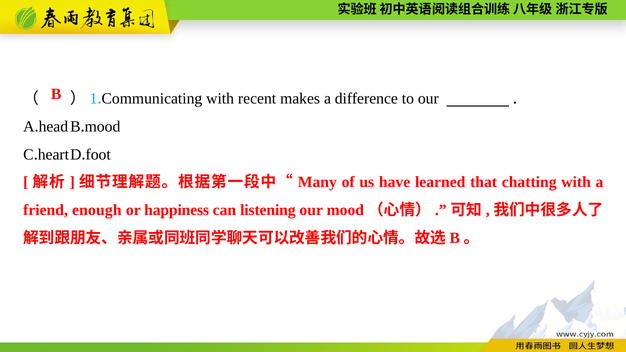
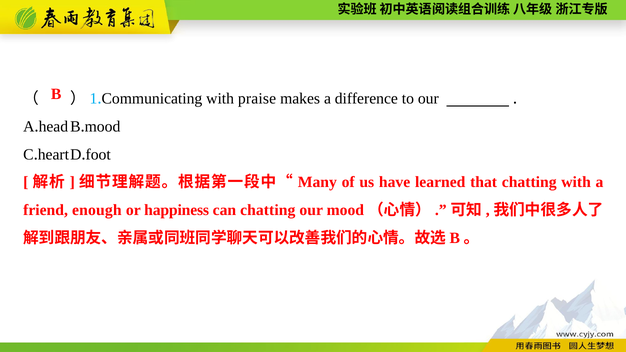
recent: recent -> praise
can listening: listening -> chatting
